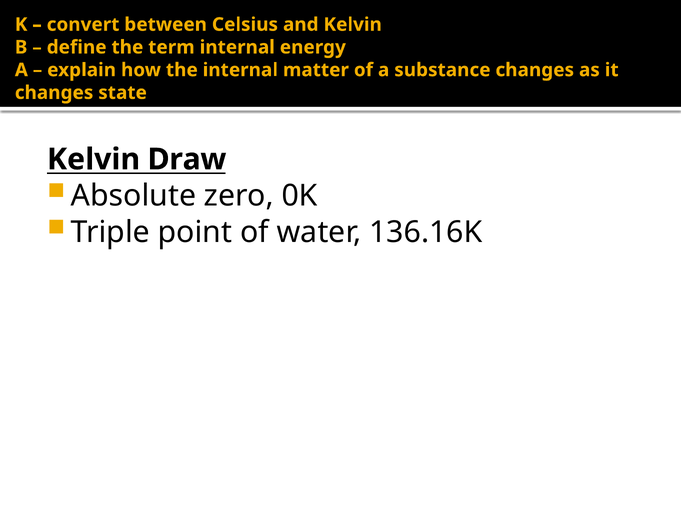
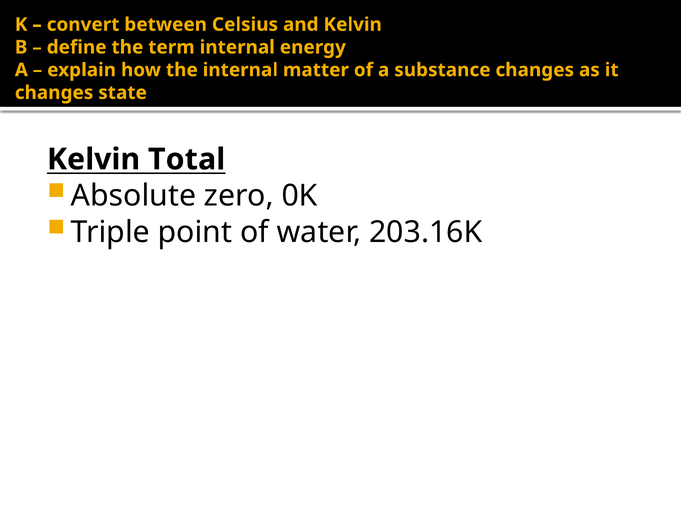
Draw: Draw -> Total
136.16K: 136.16K -> 203.16K
